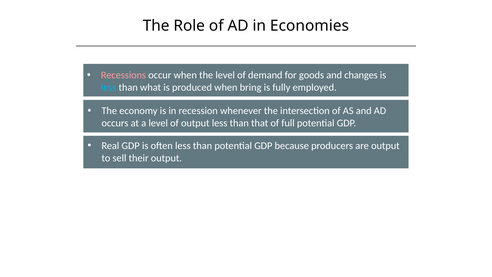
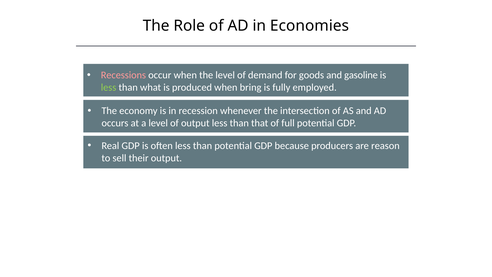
changes: changes -> gasoline
less at (109, 87) colour: light blue -> light green
are output: output -> reason
